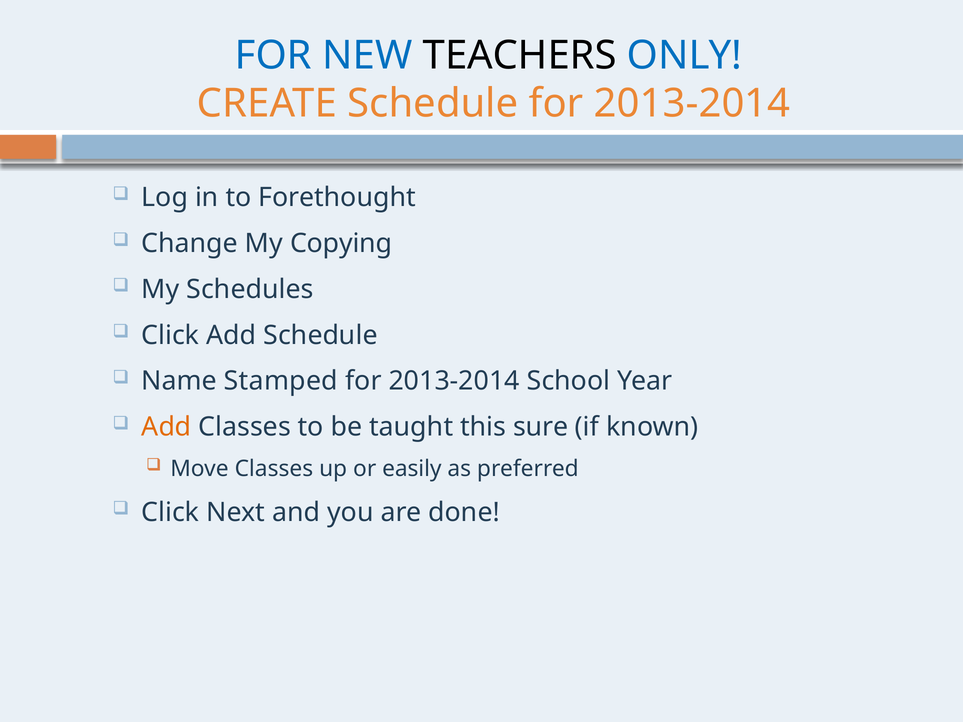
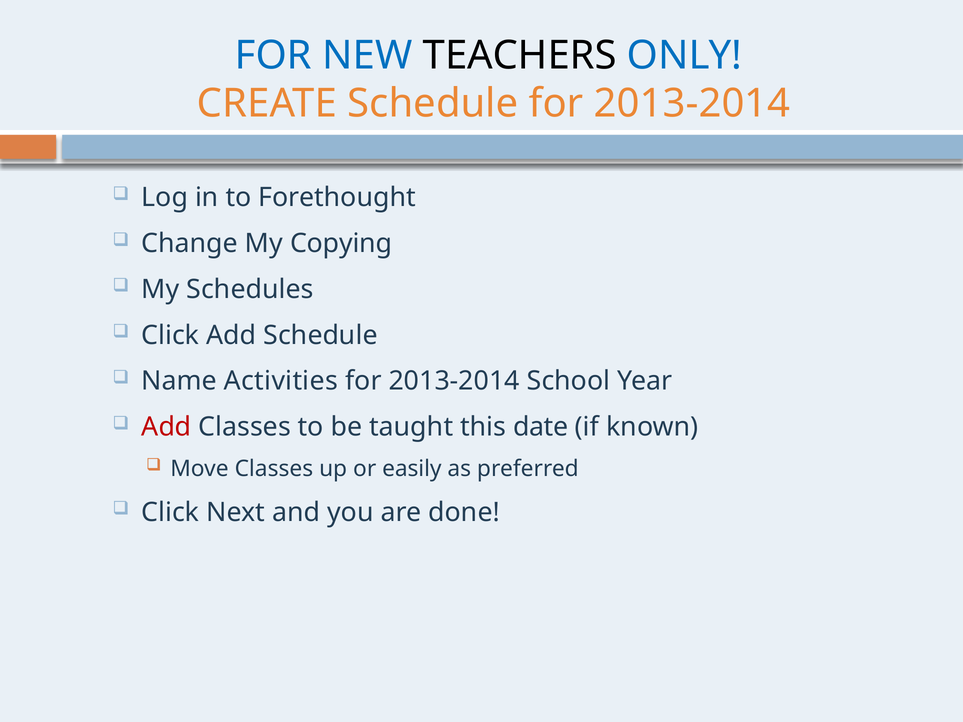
Stamped: Stamped -> Activities
Add at (166, 427) colour: orange -> red
sure: sure -> date
